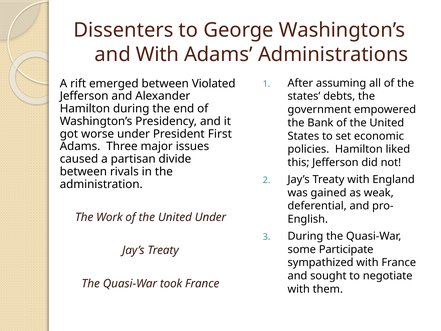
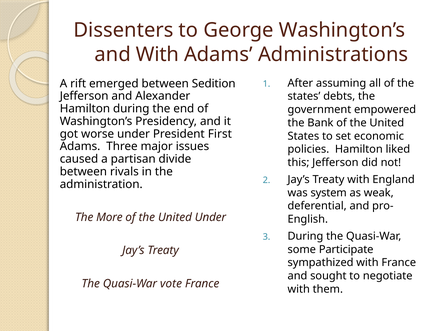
Violated: Violated -> Sedition
gained: gained -> system
Work: Work -> More
took: took -> vote
